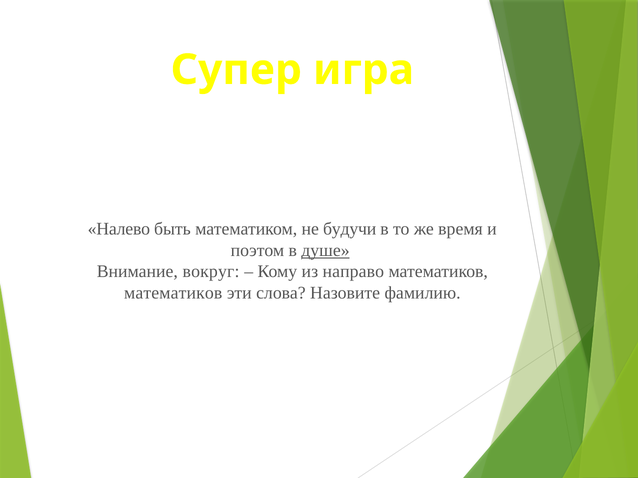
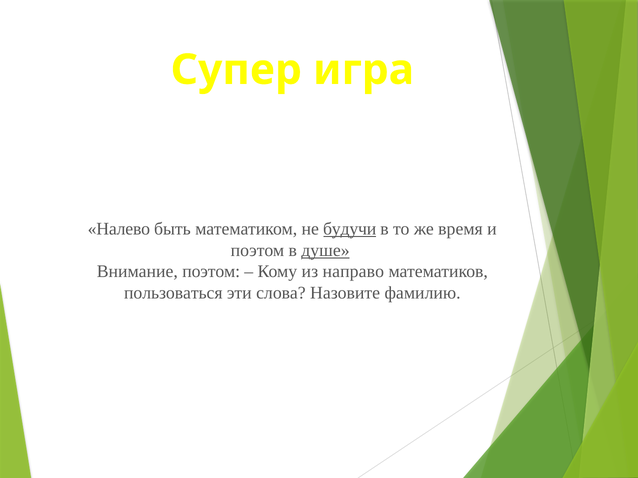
будучи underline: none -> present
Внимание вокруг: вокруг -> поэтом
математиков at (173, 293): математиков -> пользоваться
